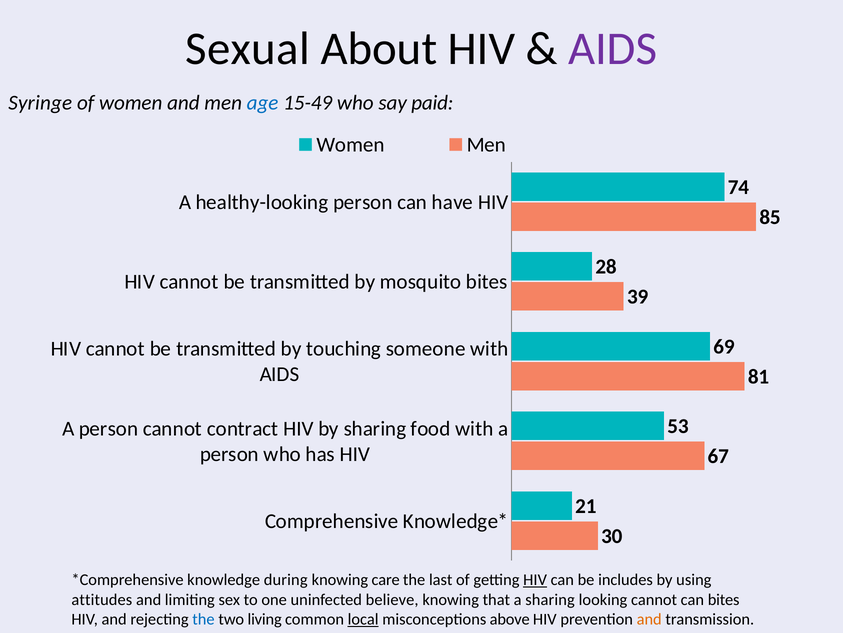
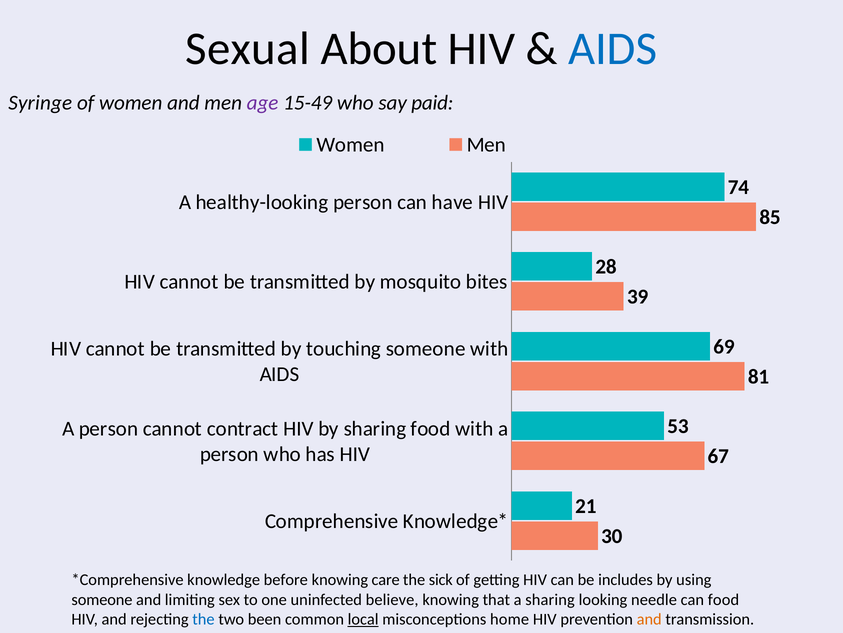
AIDS at (613, 49) colour: purple -> blue
age colour: blue -> purple
during: during -> before
last: last -> sick
HIV at (535, 579) underline: present -> none
attitudes at (102, 599): attitudes -> someone
looking cannot: cannot -> needle
can bites: bites -> food
living: living -> been
above: above -> home
